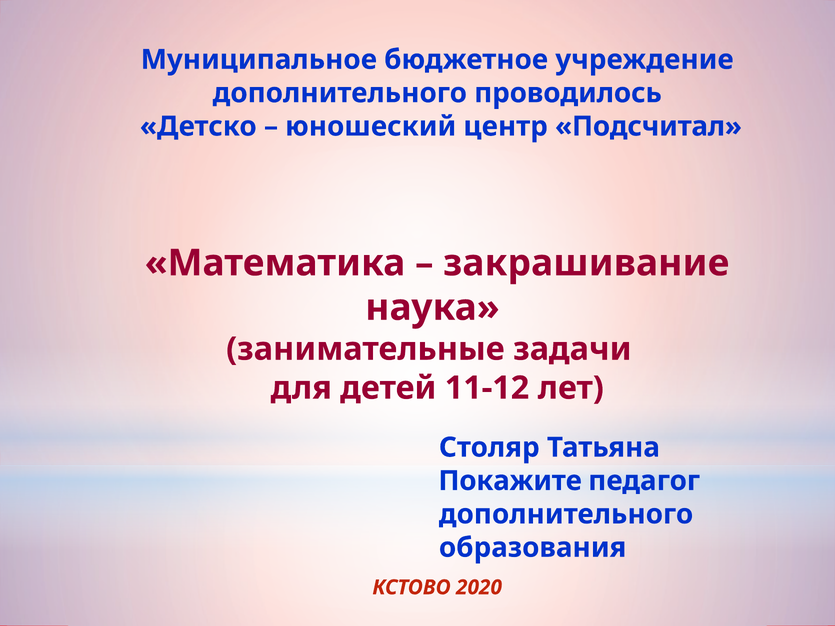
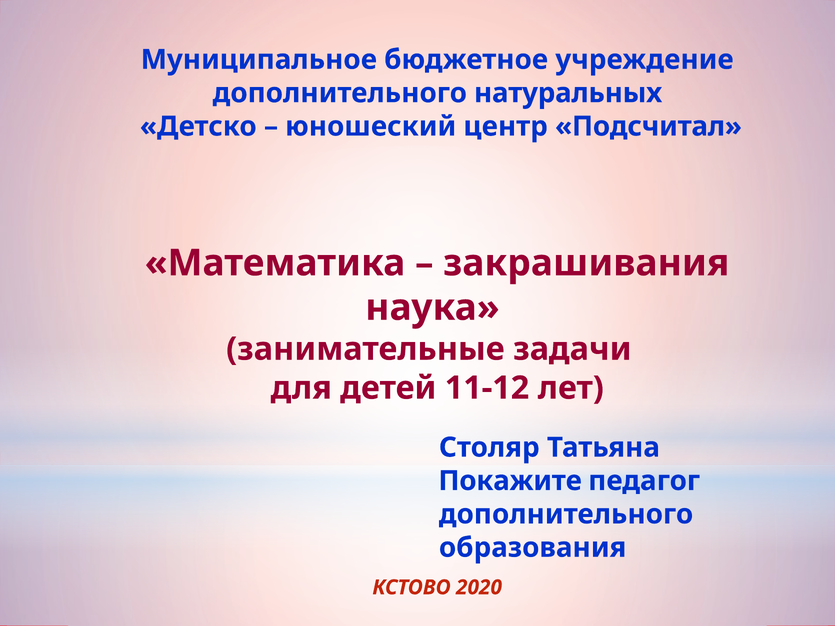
проводилось: проводилось -> натуральных
закрашивание: закрашивание -> закрашивания
